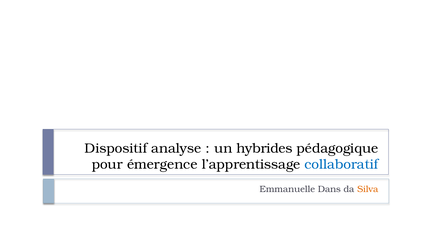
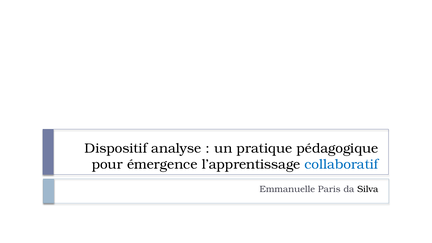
hybrides: hybrides -> pratique
Dans: Dans -> Paris
Silva colour: orange -> black
